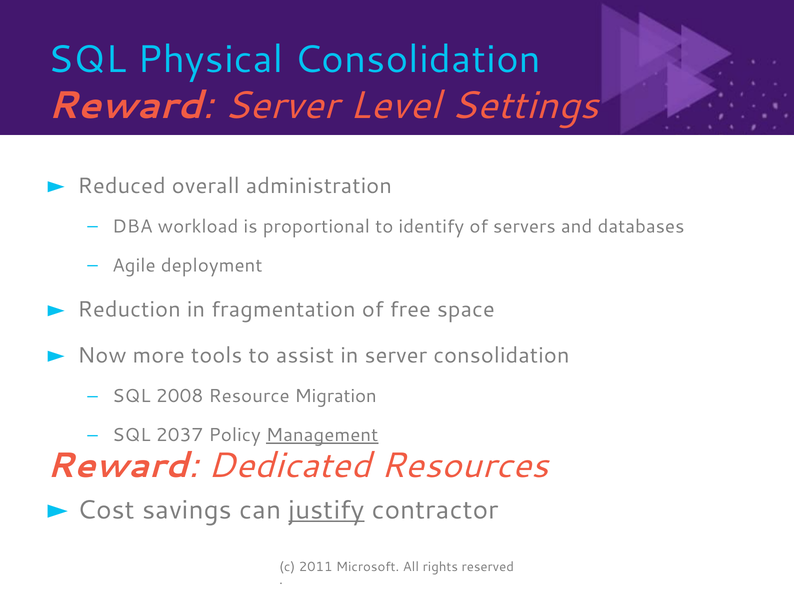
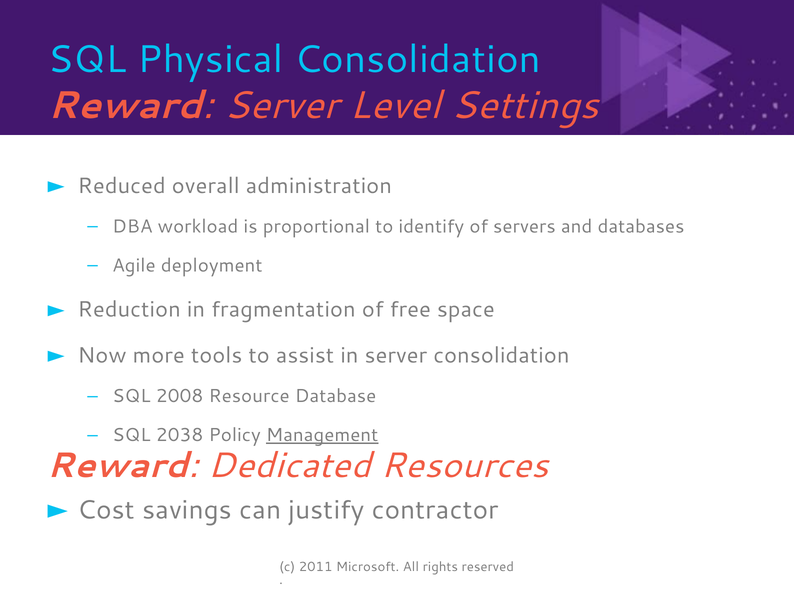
Migration: Migration -> Database
2037: 2037 -> 2038
justify underline: present -> none
